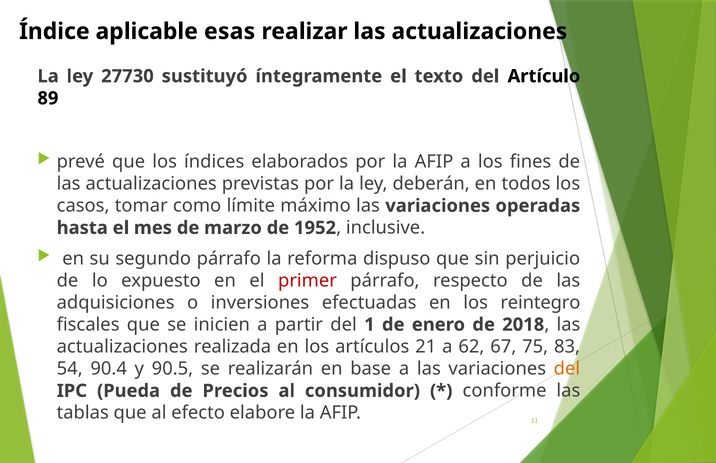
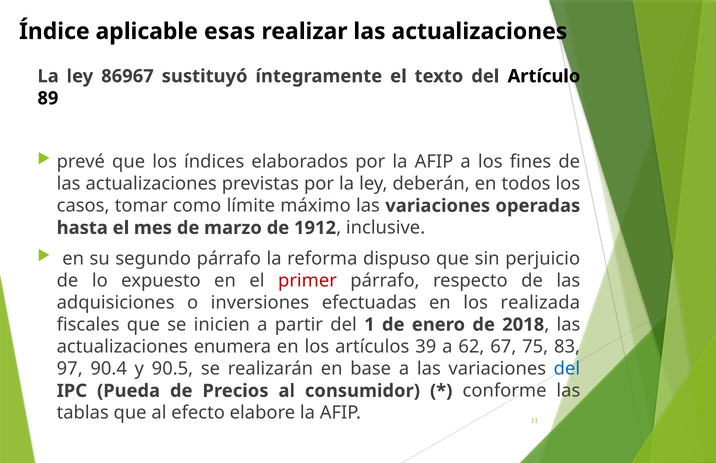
27730: 27730 -> 86967
1952: 1952 -> 1912
reintegro: reintegro -> realizada
realizada: realizada -> enumera
21: 21 -> 39
54: 54 -> 97
del at (567, 368) colour: orange -> blue
